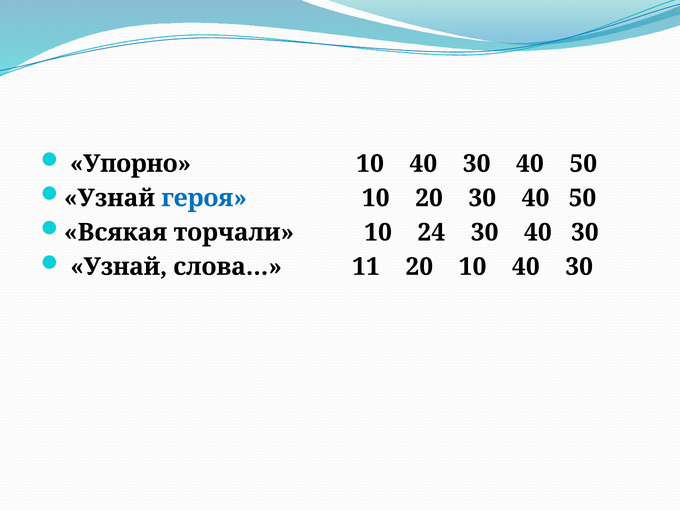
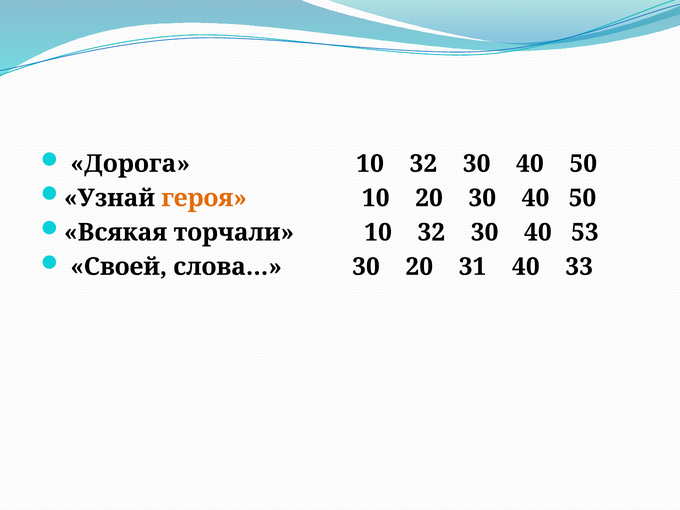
Упорно: Упорно -> Дорога
40 at (423, 164): 40 -> 32
героя colour: blue -> orange
24 at (431, 232): 24 -> 32
30 40 30: 30 -> 53
Узнай at (119, 267): Узнай -> Своей
слова… 11: 11 -> 30
20 10: 10 -> 31
30 at (579, 267): 30 -> 33
